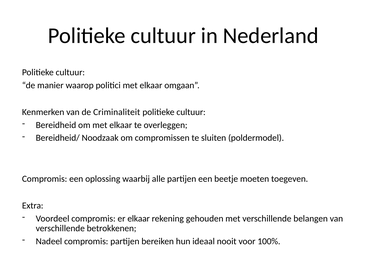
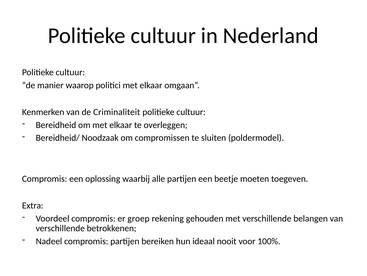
er elkaar: elkaar -> groep
